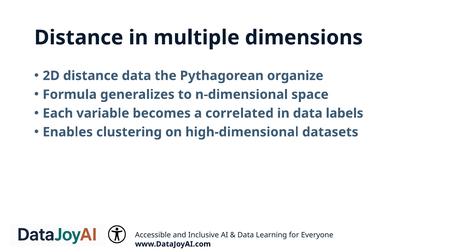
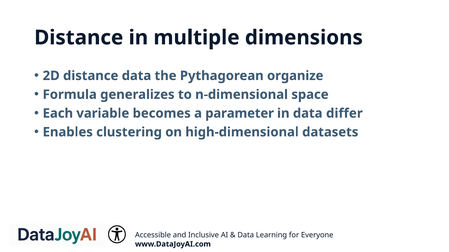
correlated: correlated -> parameter
labels: labels -> differ
